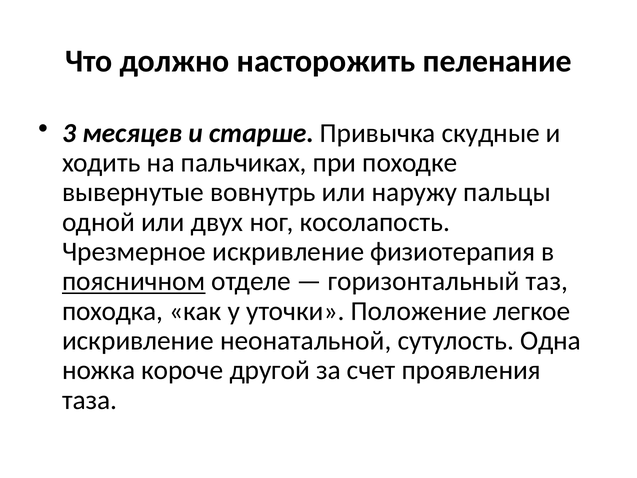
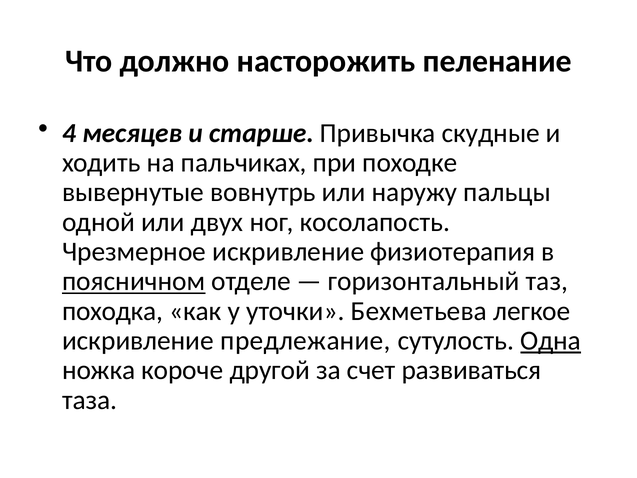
3: 3 -> 4
Положение: Положение -> Бехметьева
неонатальной: неонатальной -> предлежание
Одна underline: none -> present
проявления: проявления -> развиваться
